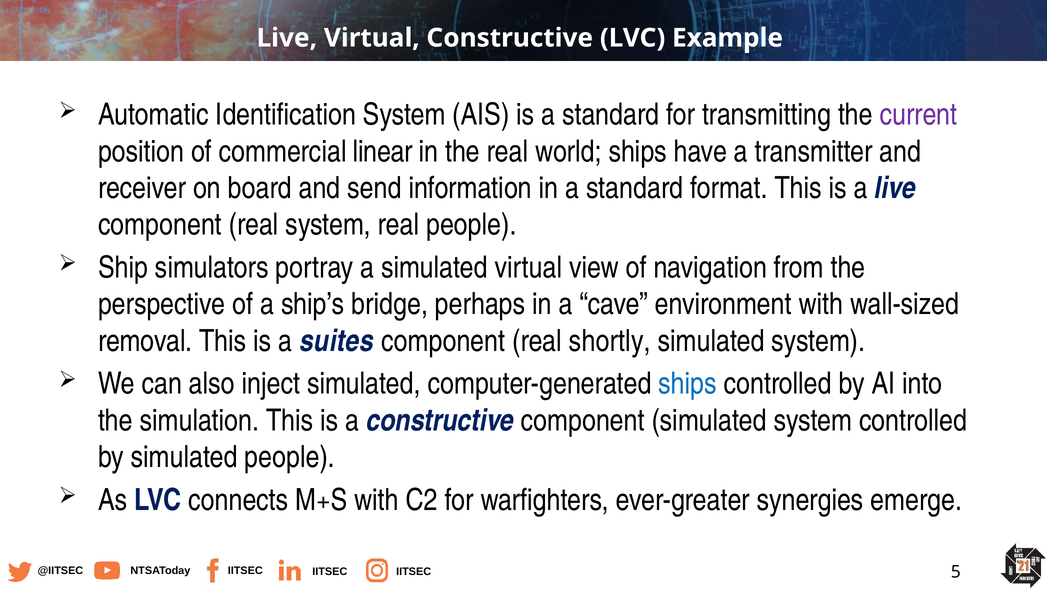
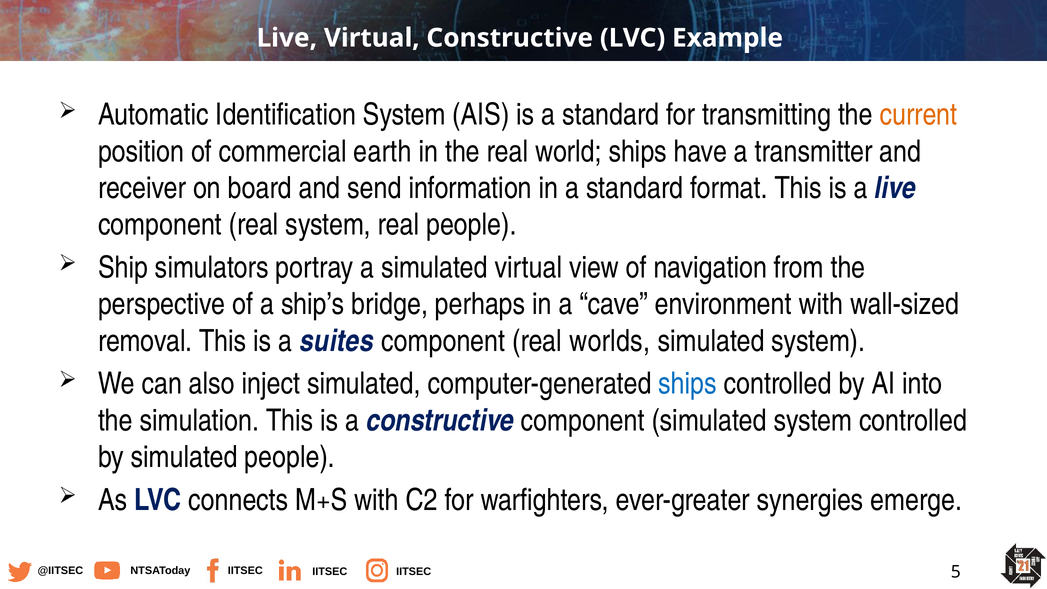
current colour: purple -> orange
linear: linear -> earth
shortly: shortly -> worlds
